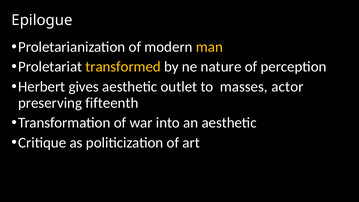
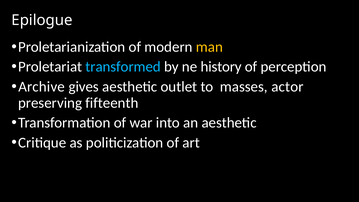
transformed colour: yellow -> light blue
nature: nature -> history
Herbert: Herbert -> Archive
